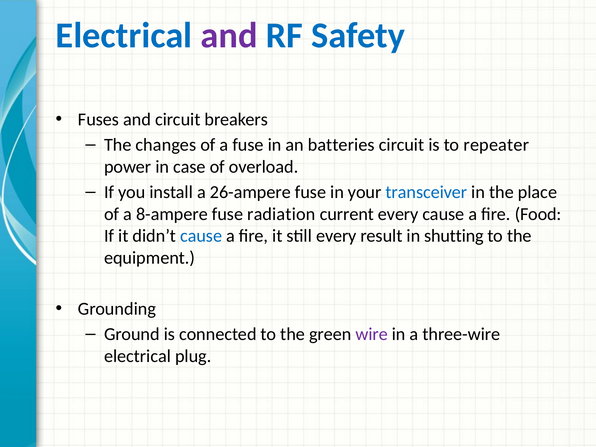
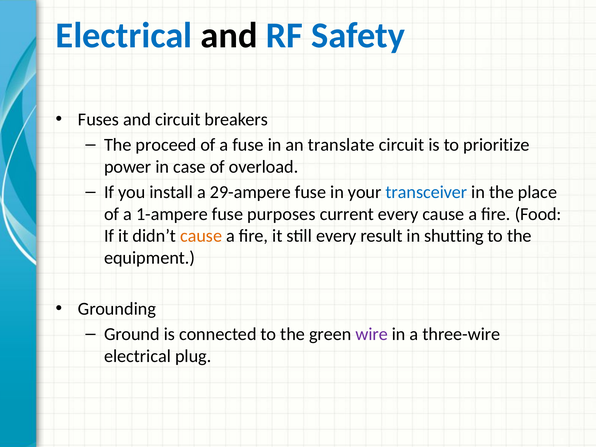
and at (229, 36) colour: purple -> black
changes: changes -> proceed
batteries: batteries -> translate
repeater: repeater -> prioritize
26-ampere: 26-ampere -> 29-ampere
8-ampere: 8-ampere -> 1-ampere
radiation: radiation -> purposes
cause at (201, 236) colour: blue -> orange
